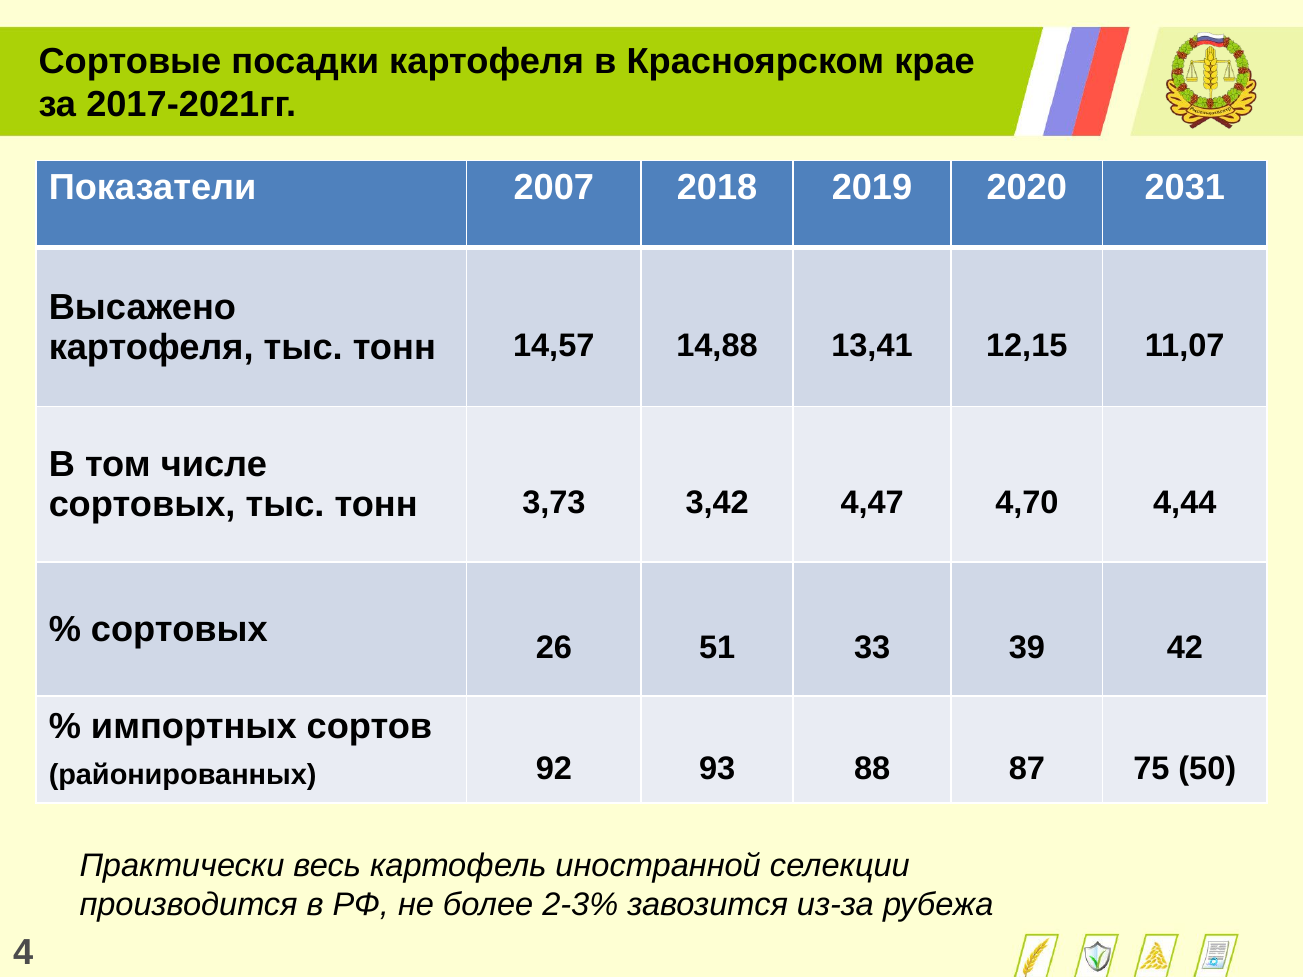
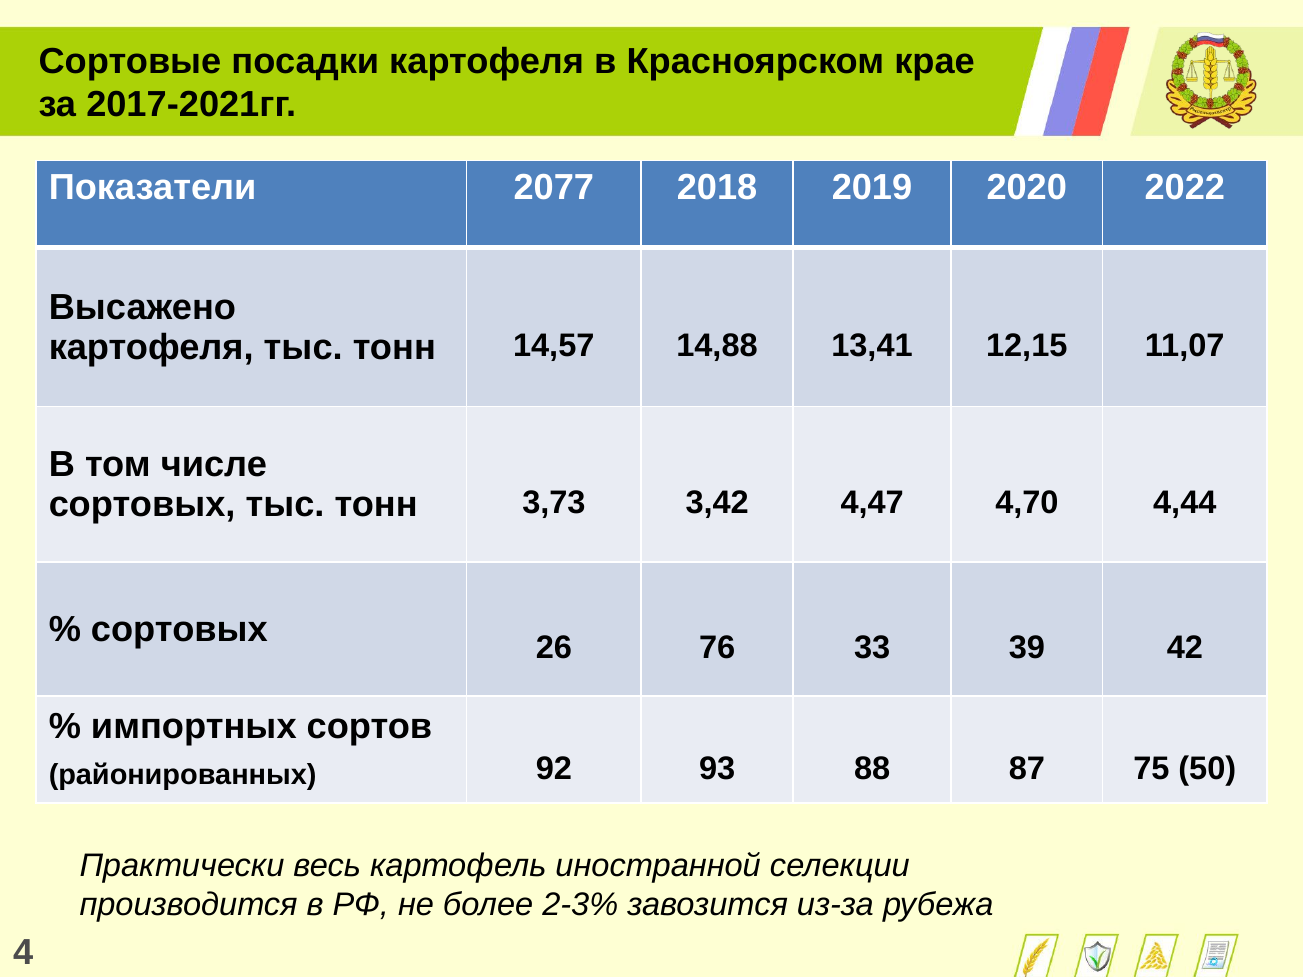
2007: 2007 -> 2077
2031: 2031 -> 2022
51: 51 -> 76
